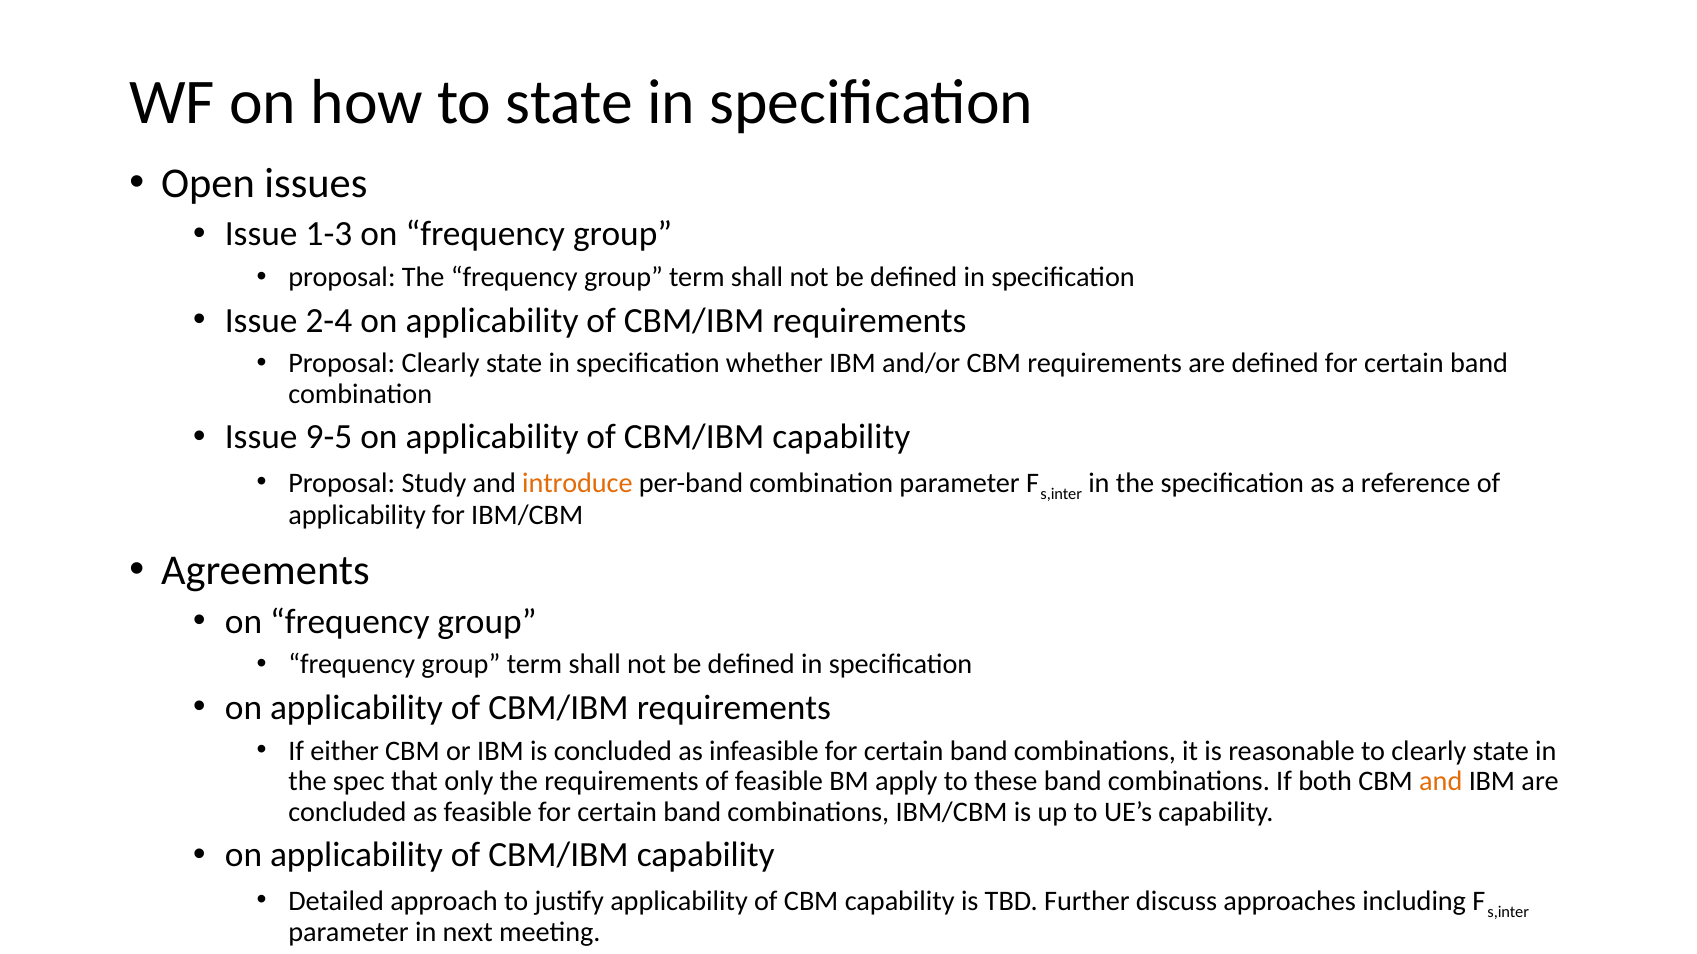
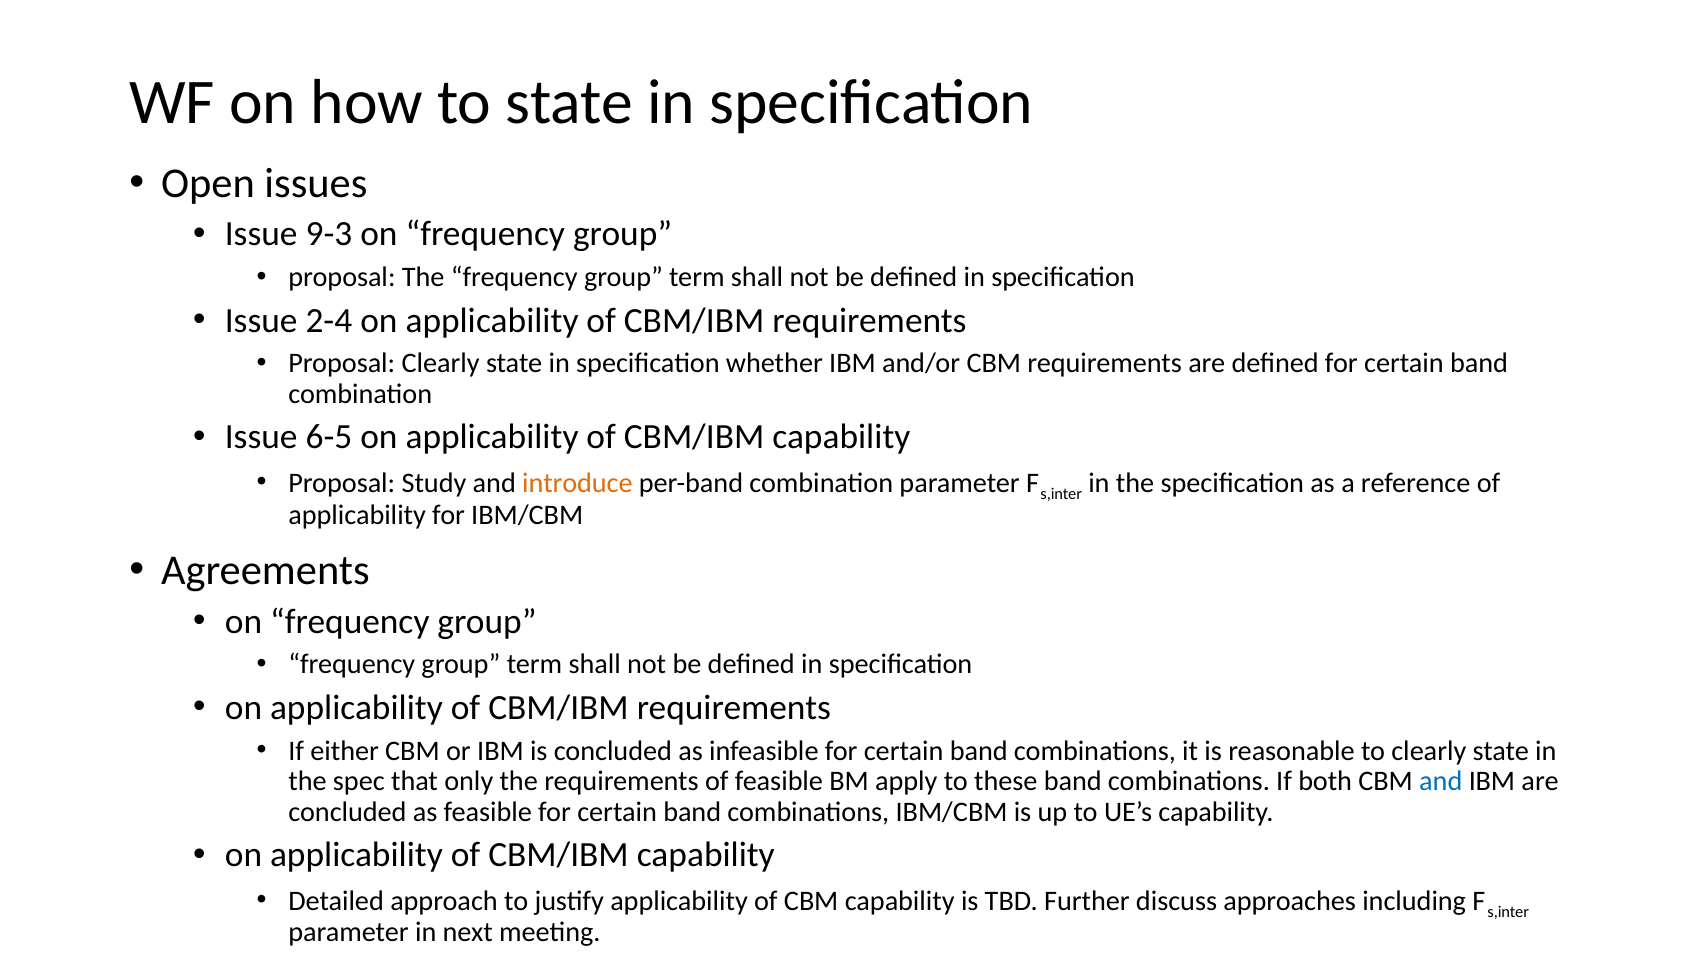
1-3: 1-3 -> 9-3
9-5: 9-5 -> 6-5
and at (1441, 782) colour: orange -> blue
